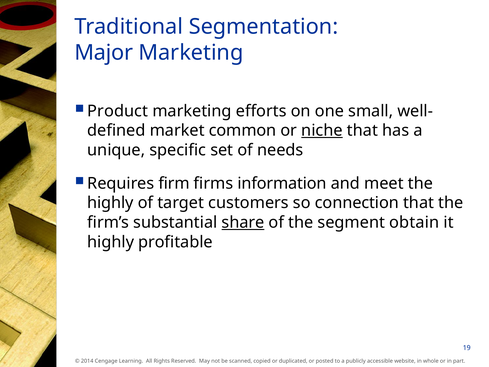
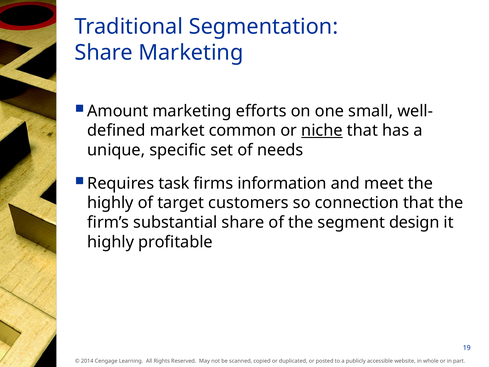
Major at (104, 53): Major -> Share
Product: Product -> Amount
firm: firm -> task
share at (243, 222) underline: present -> none
obtain: obtain -> design
